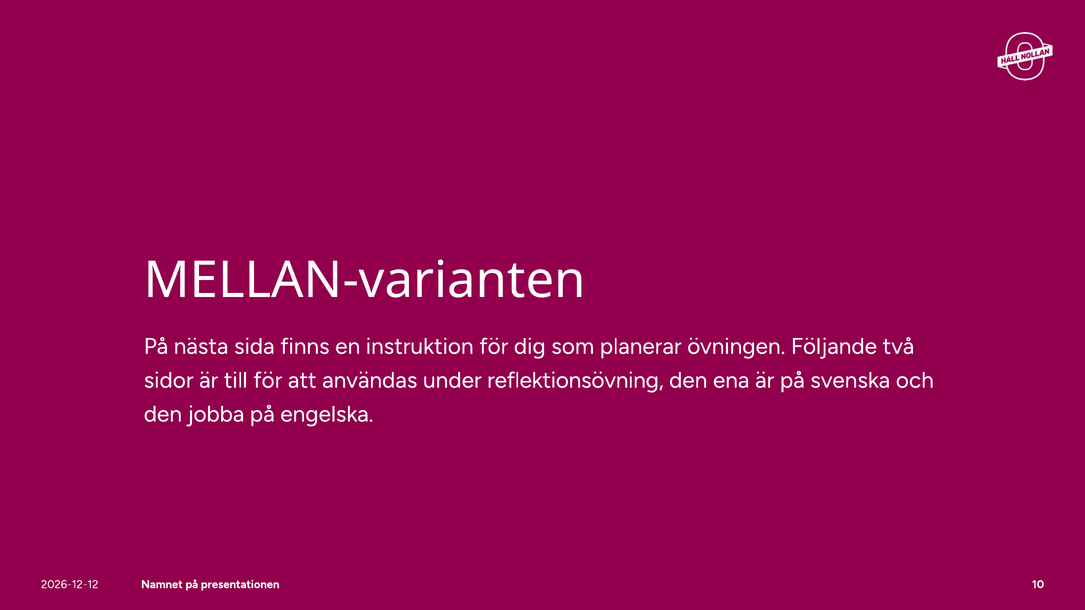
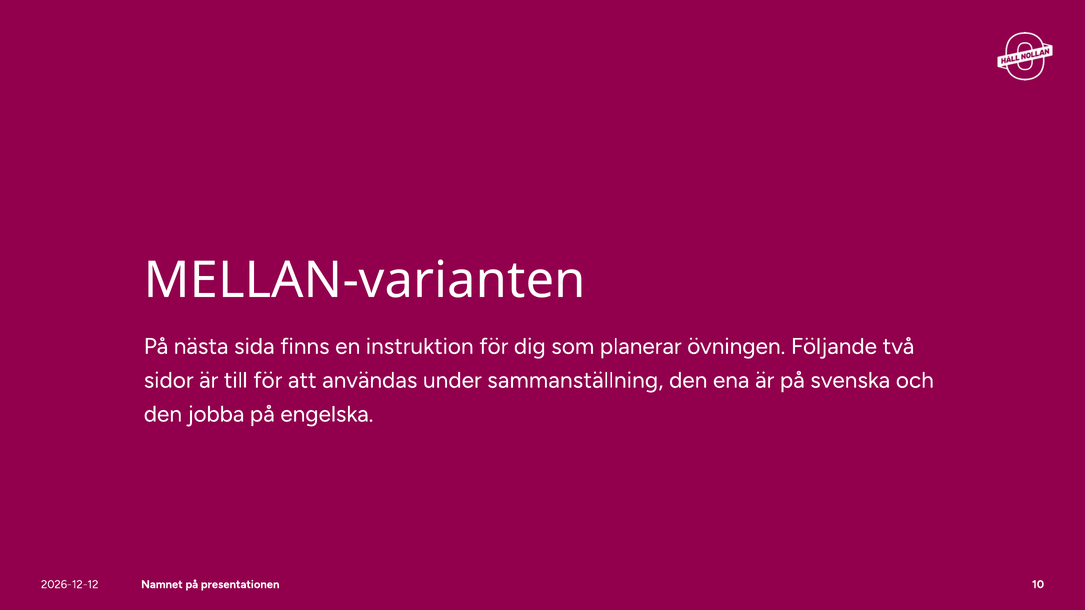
reflektionsövning: reflektionsövning -> sammanställning
